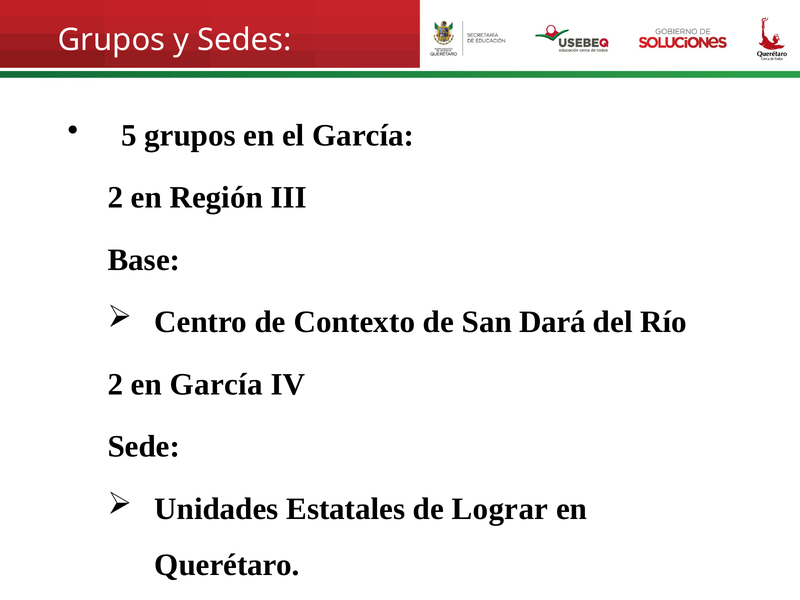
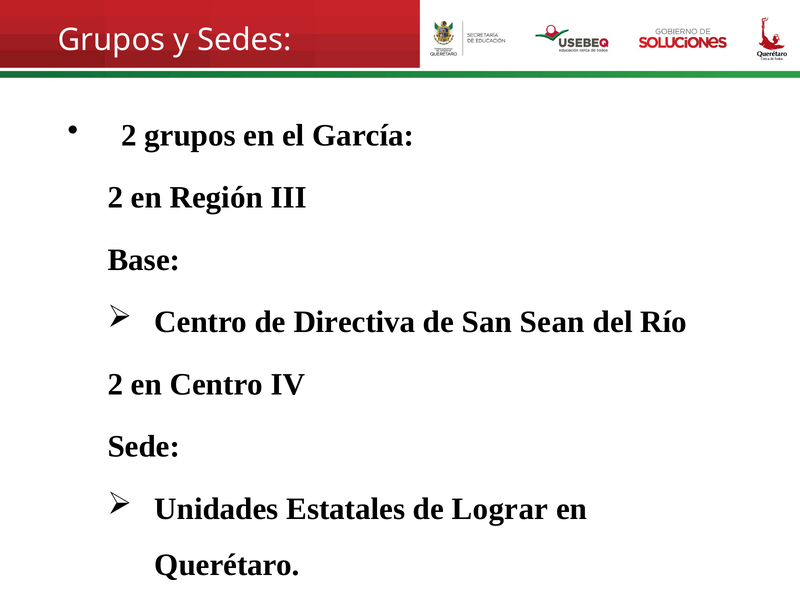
5 at (129, 135): 5 -> 2
Contexto: Contexto -> Directiva
Dará: Dará -> Sean
en García: García -> Centro
